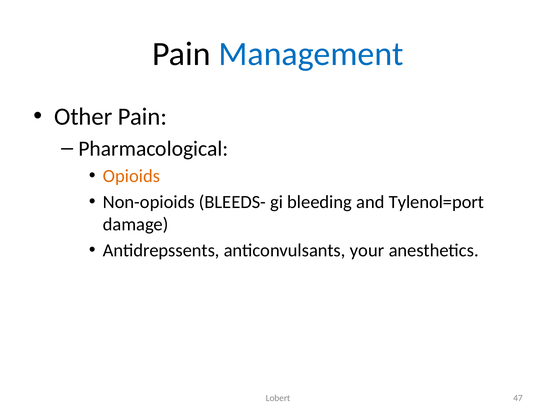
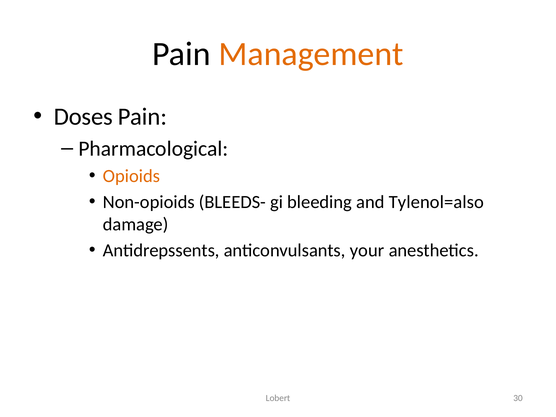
Management colour: blue -> orange
Other: Other -> Doses
Tylenol=port: Tylenol=port -> Tylenol=also
47: 47 -> 30
